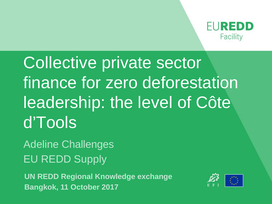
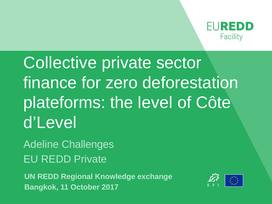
leadership: leadership -> plateforms
d’Tools: d’Tools -> d’Level
REDD Supply: Supply -> Private
